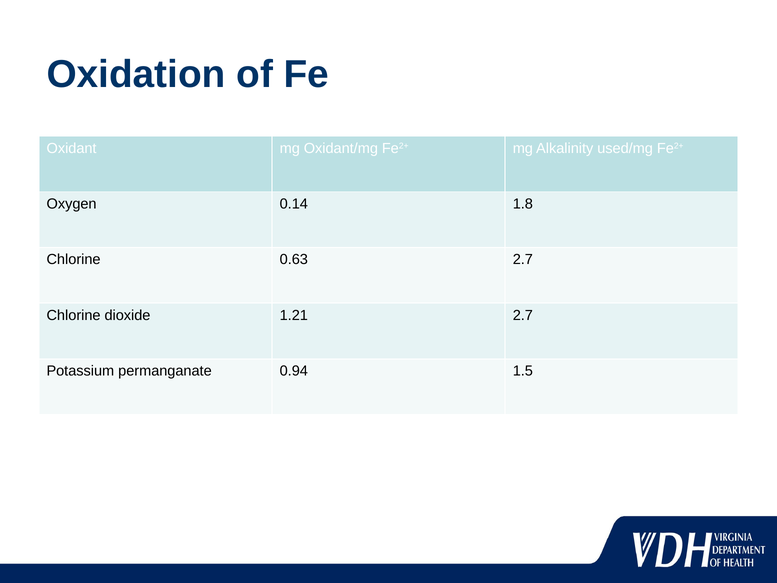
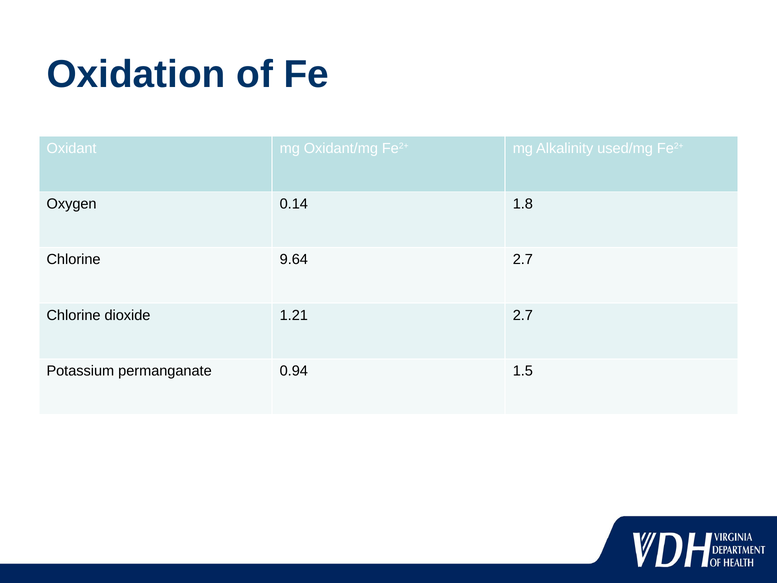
0.63: 0.63 -> 9.64
